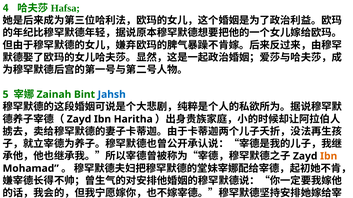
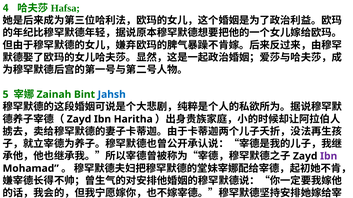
Ibn at (329, 157) colour: orange -> purple
